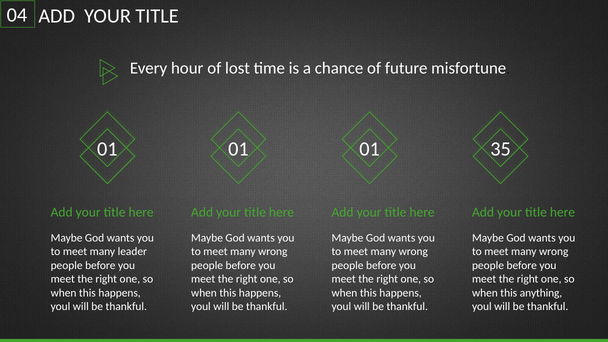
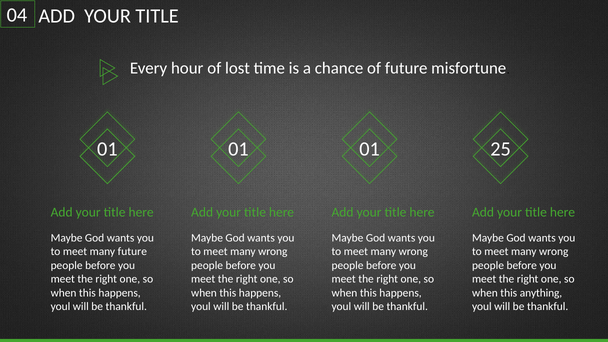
35: 35 -> 25
many leader: leader -> future
